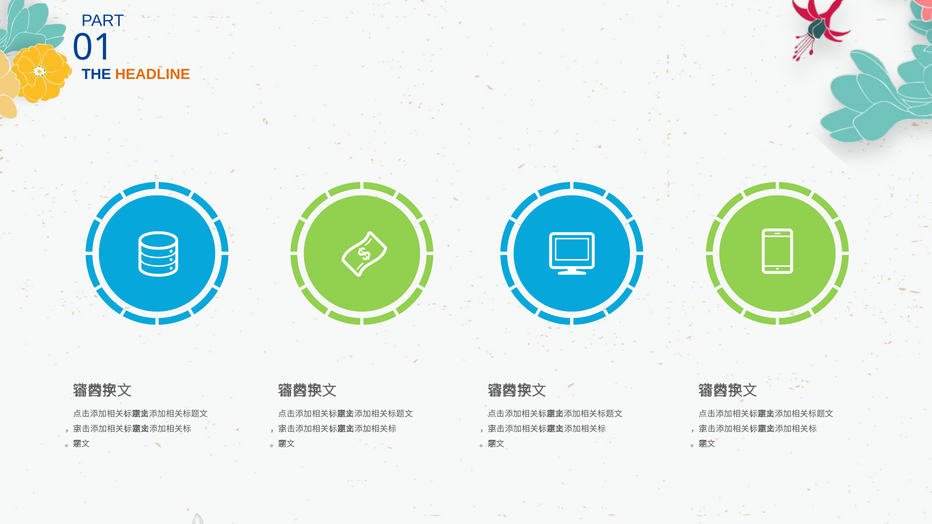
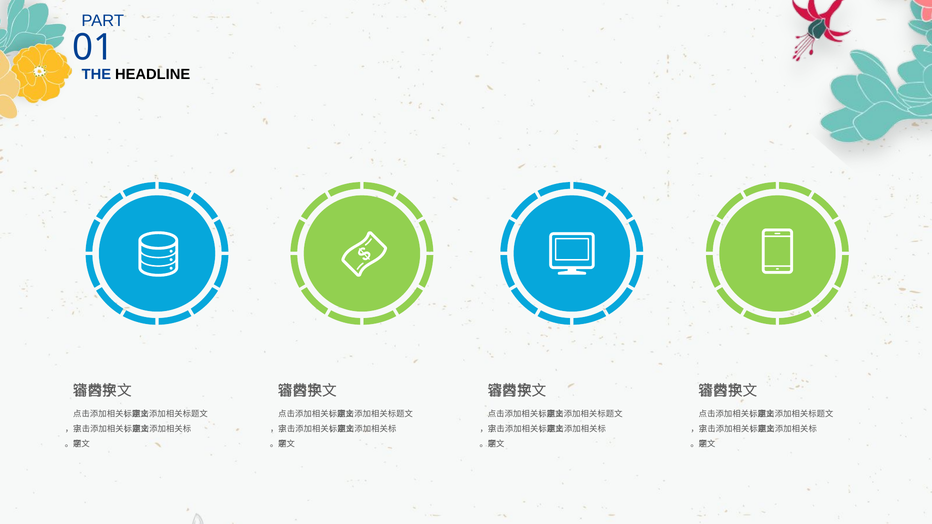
HEADLINE colour: orange -> black
